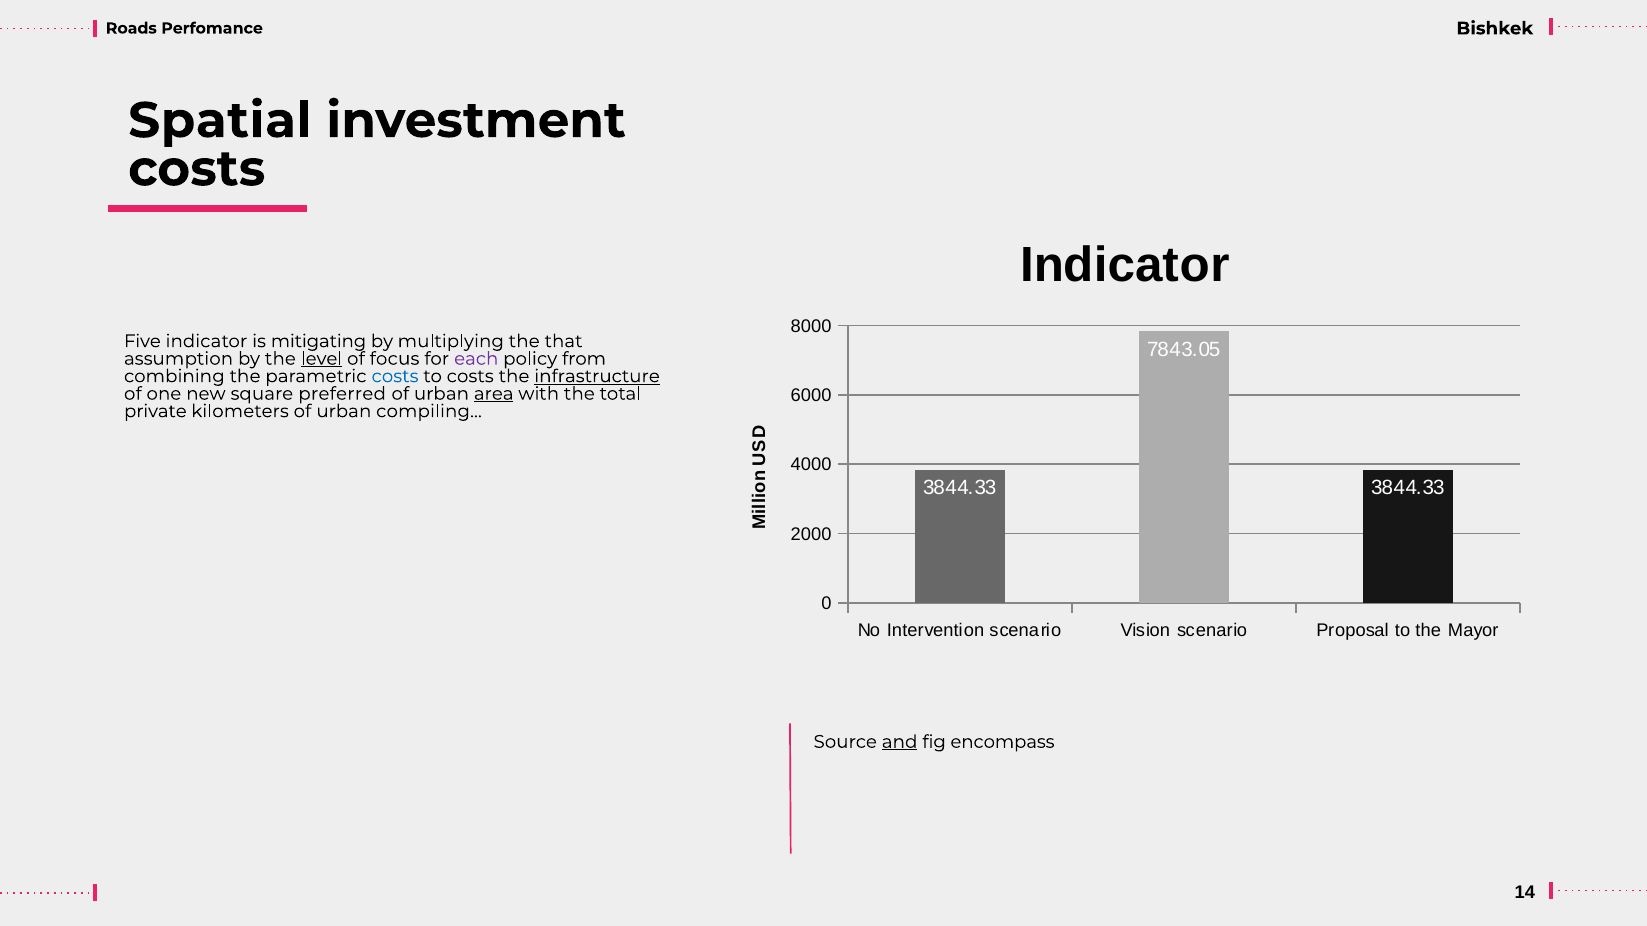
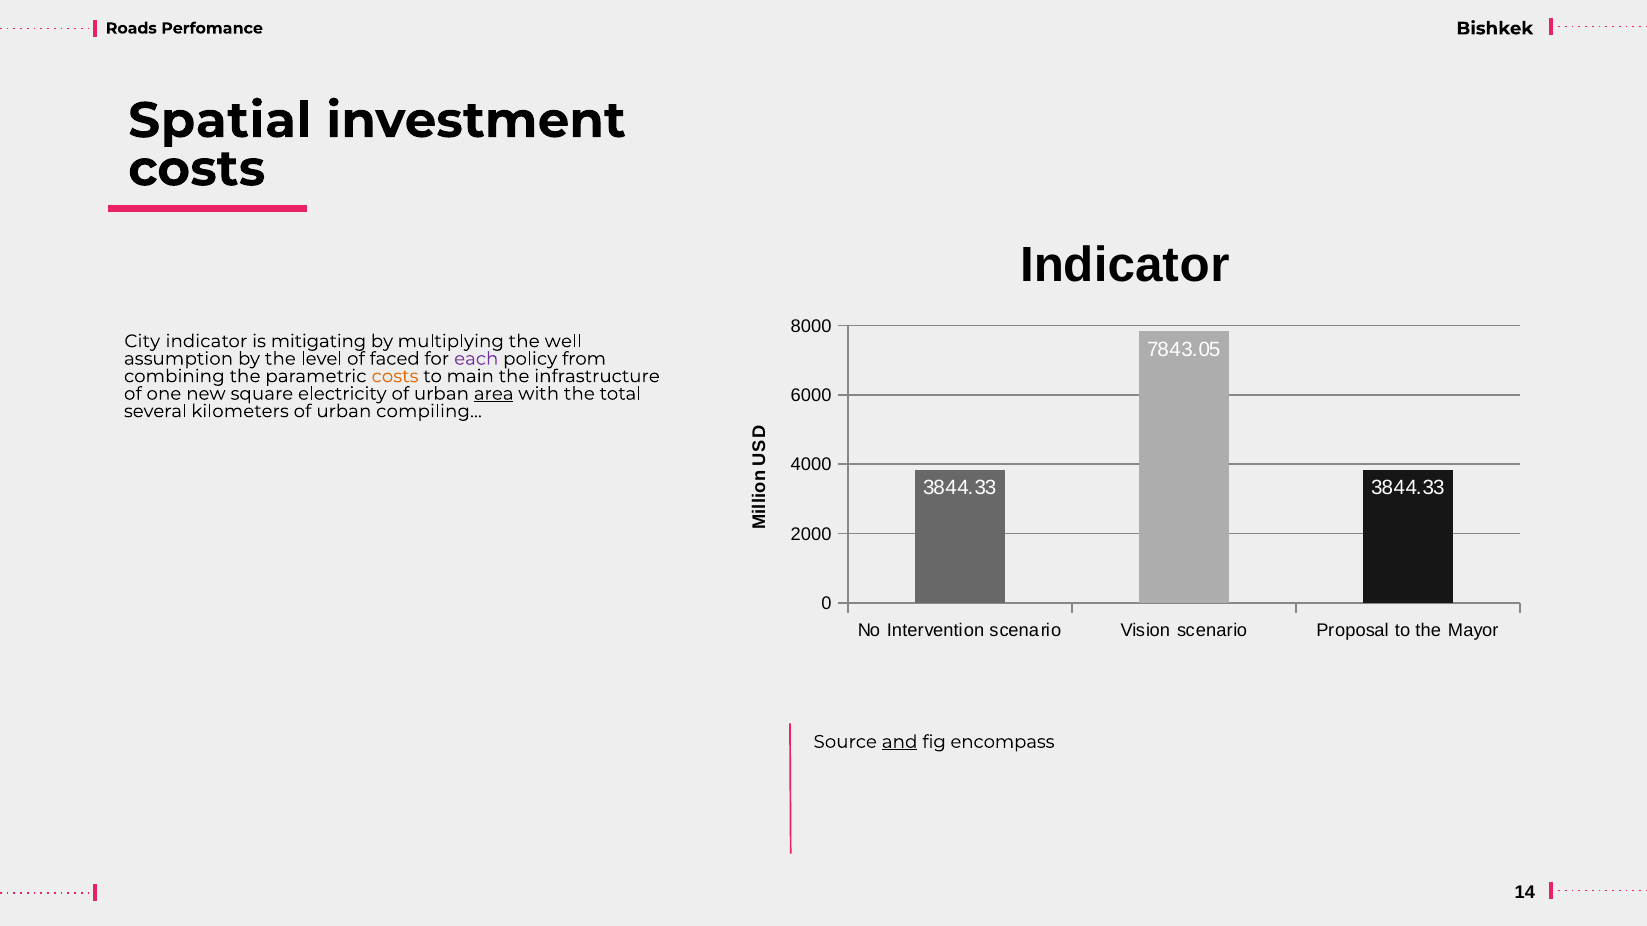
Five: Five -> City
that: that -> well
level underline: present -> none
focus: focus -> faced
costs at (395, 376) colour: blue -> orange
to costs: costs -> main
infrastructure underline: present -> none
preferred: preferred -> electricity
private: private -> several
